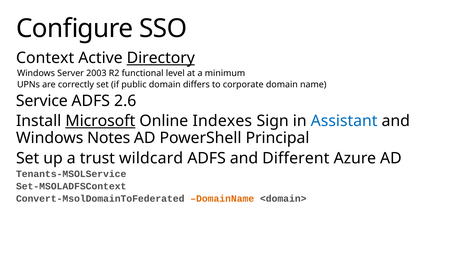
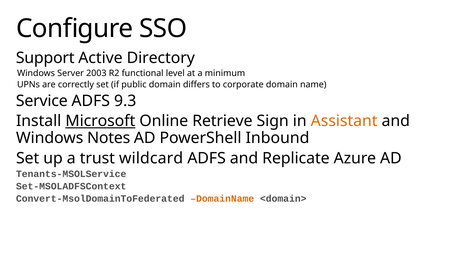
Context: Context -> Support
Directory underline: present -> none
2.6: 2.6 -> 9.3
Indexes: Indexes -> Retrieve
Assistant colour: blue -> orange
Principal: Principal -> Inbound
Different: Different -> Replicate
